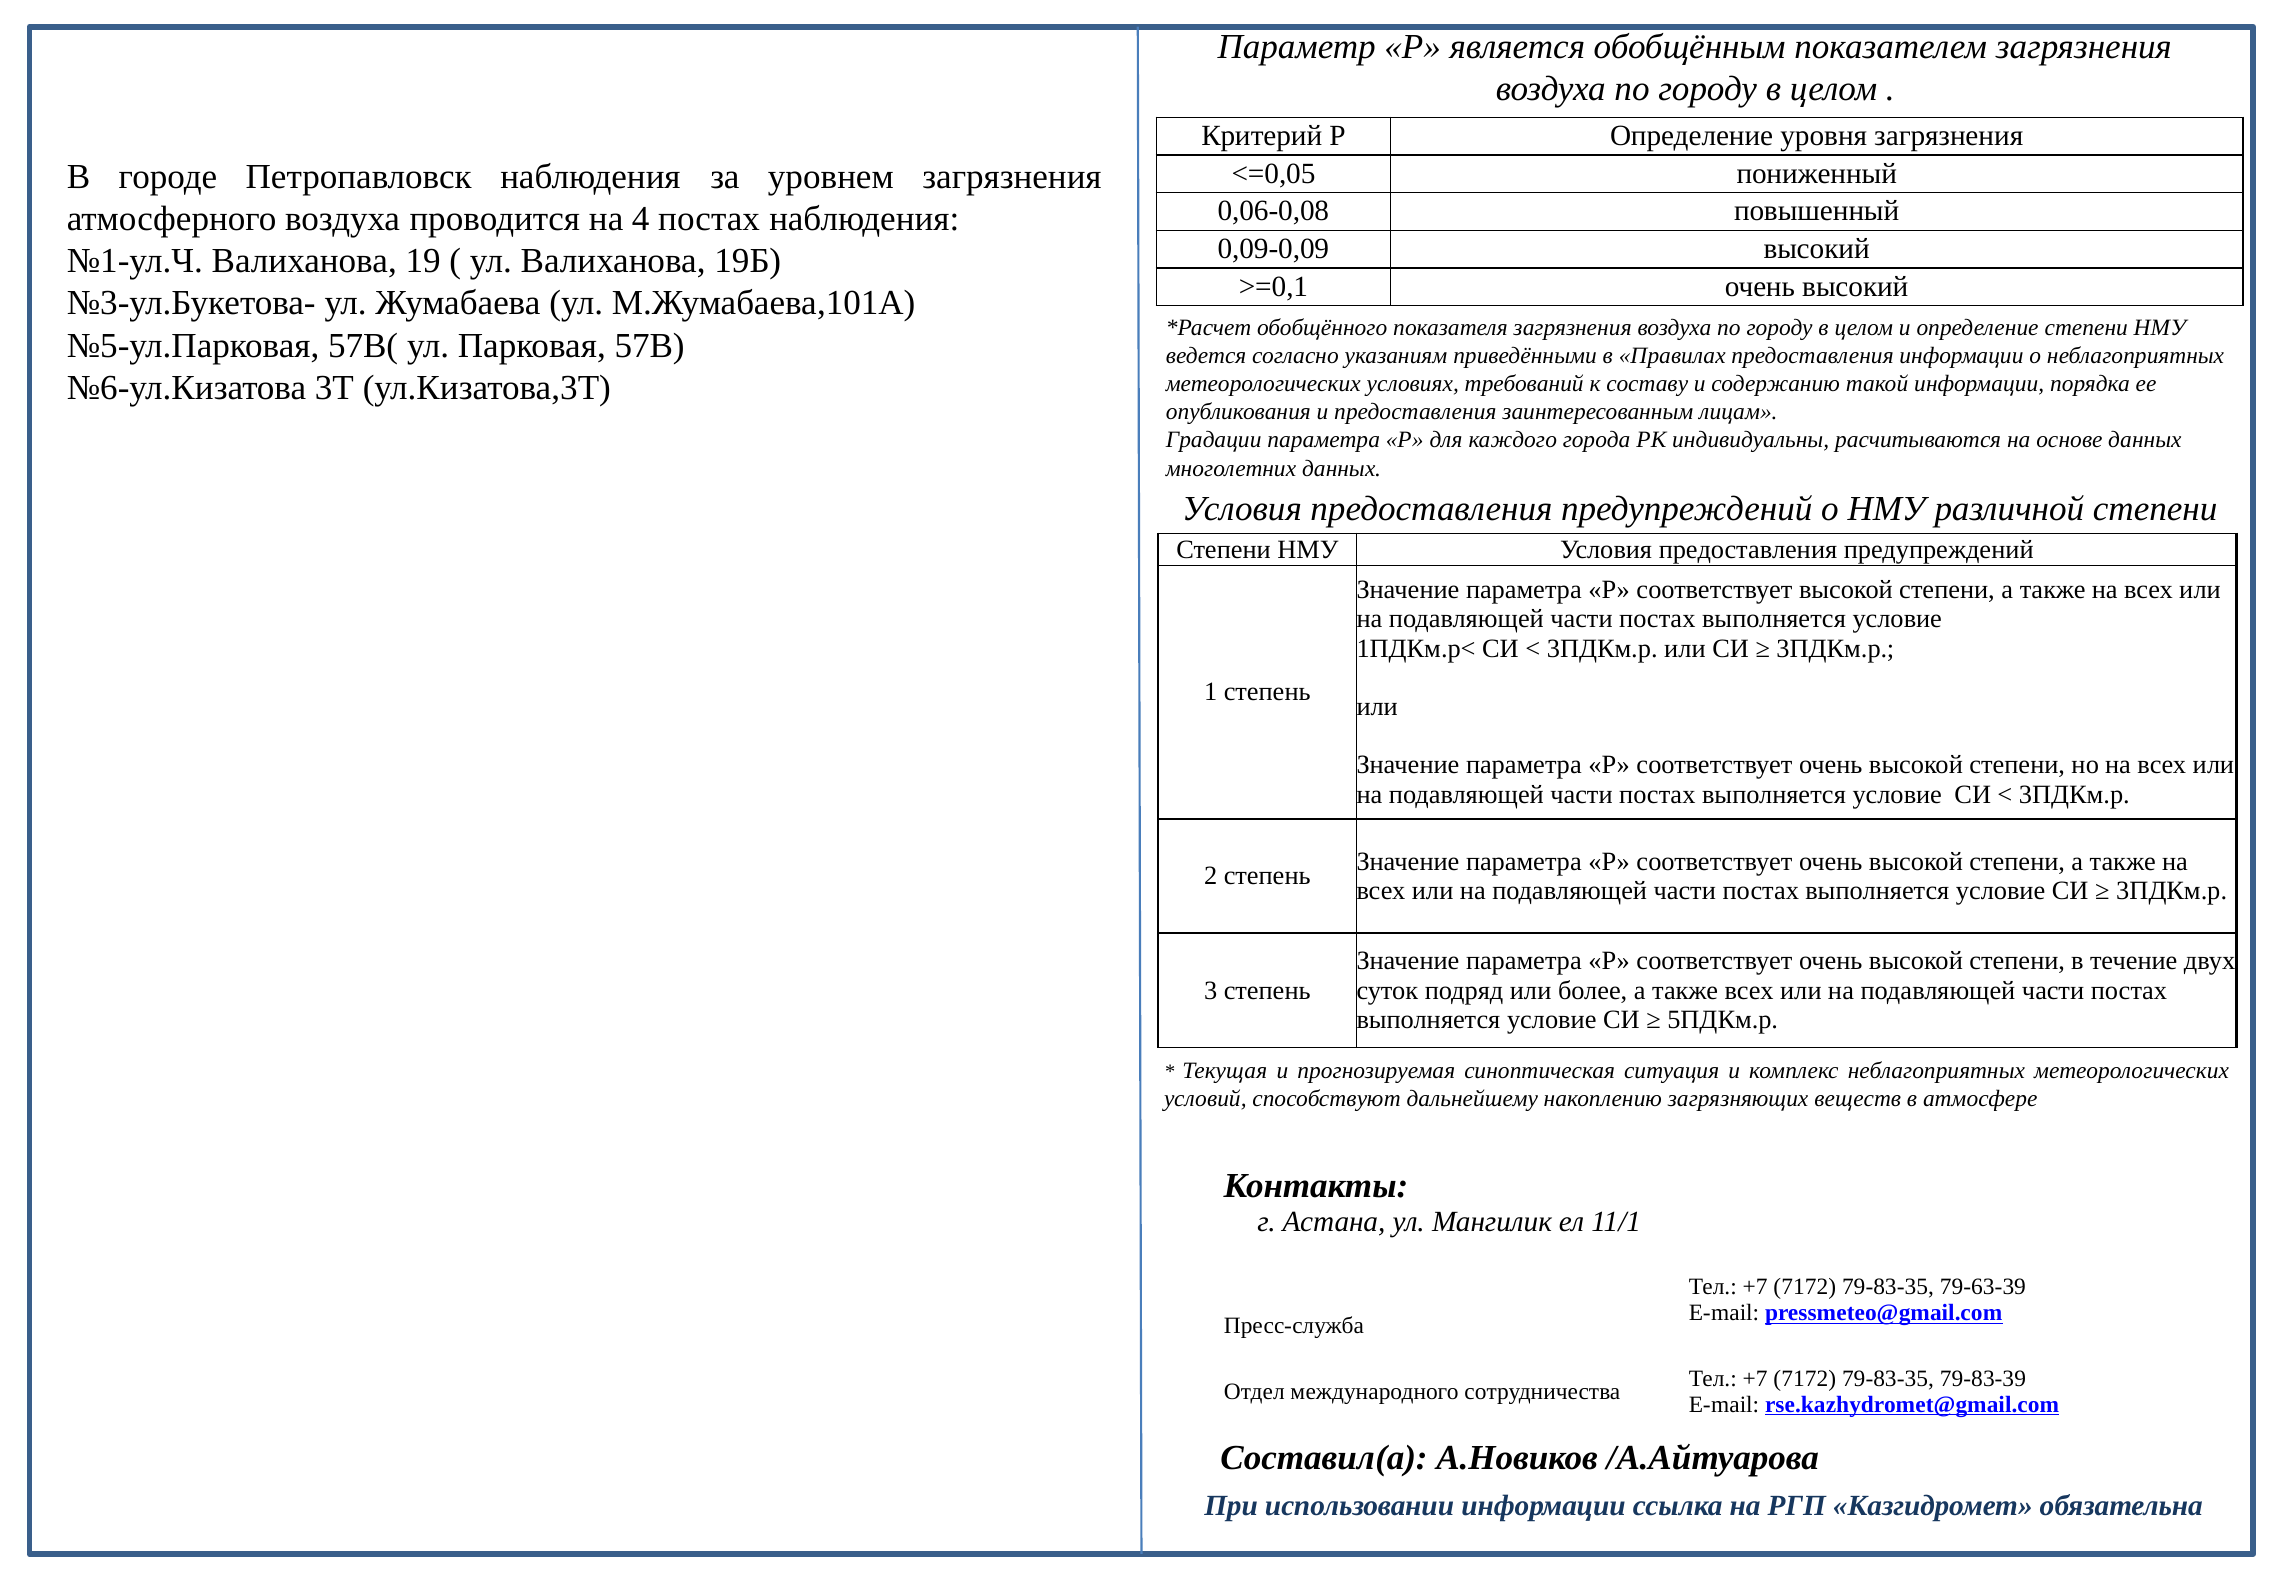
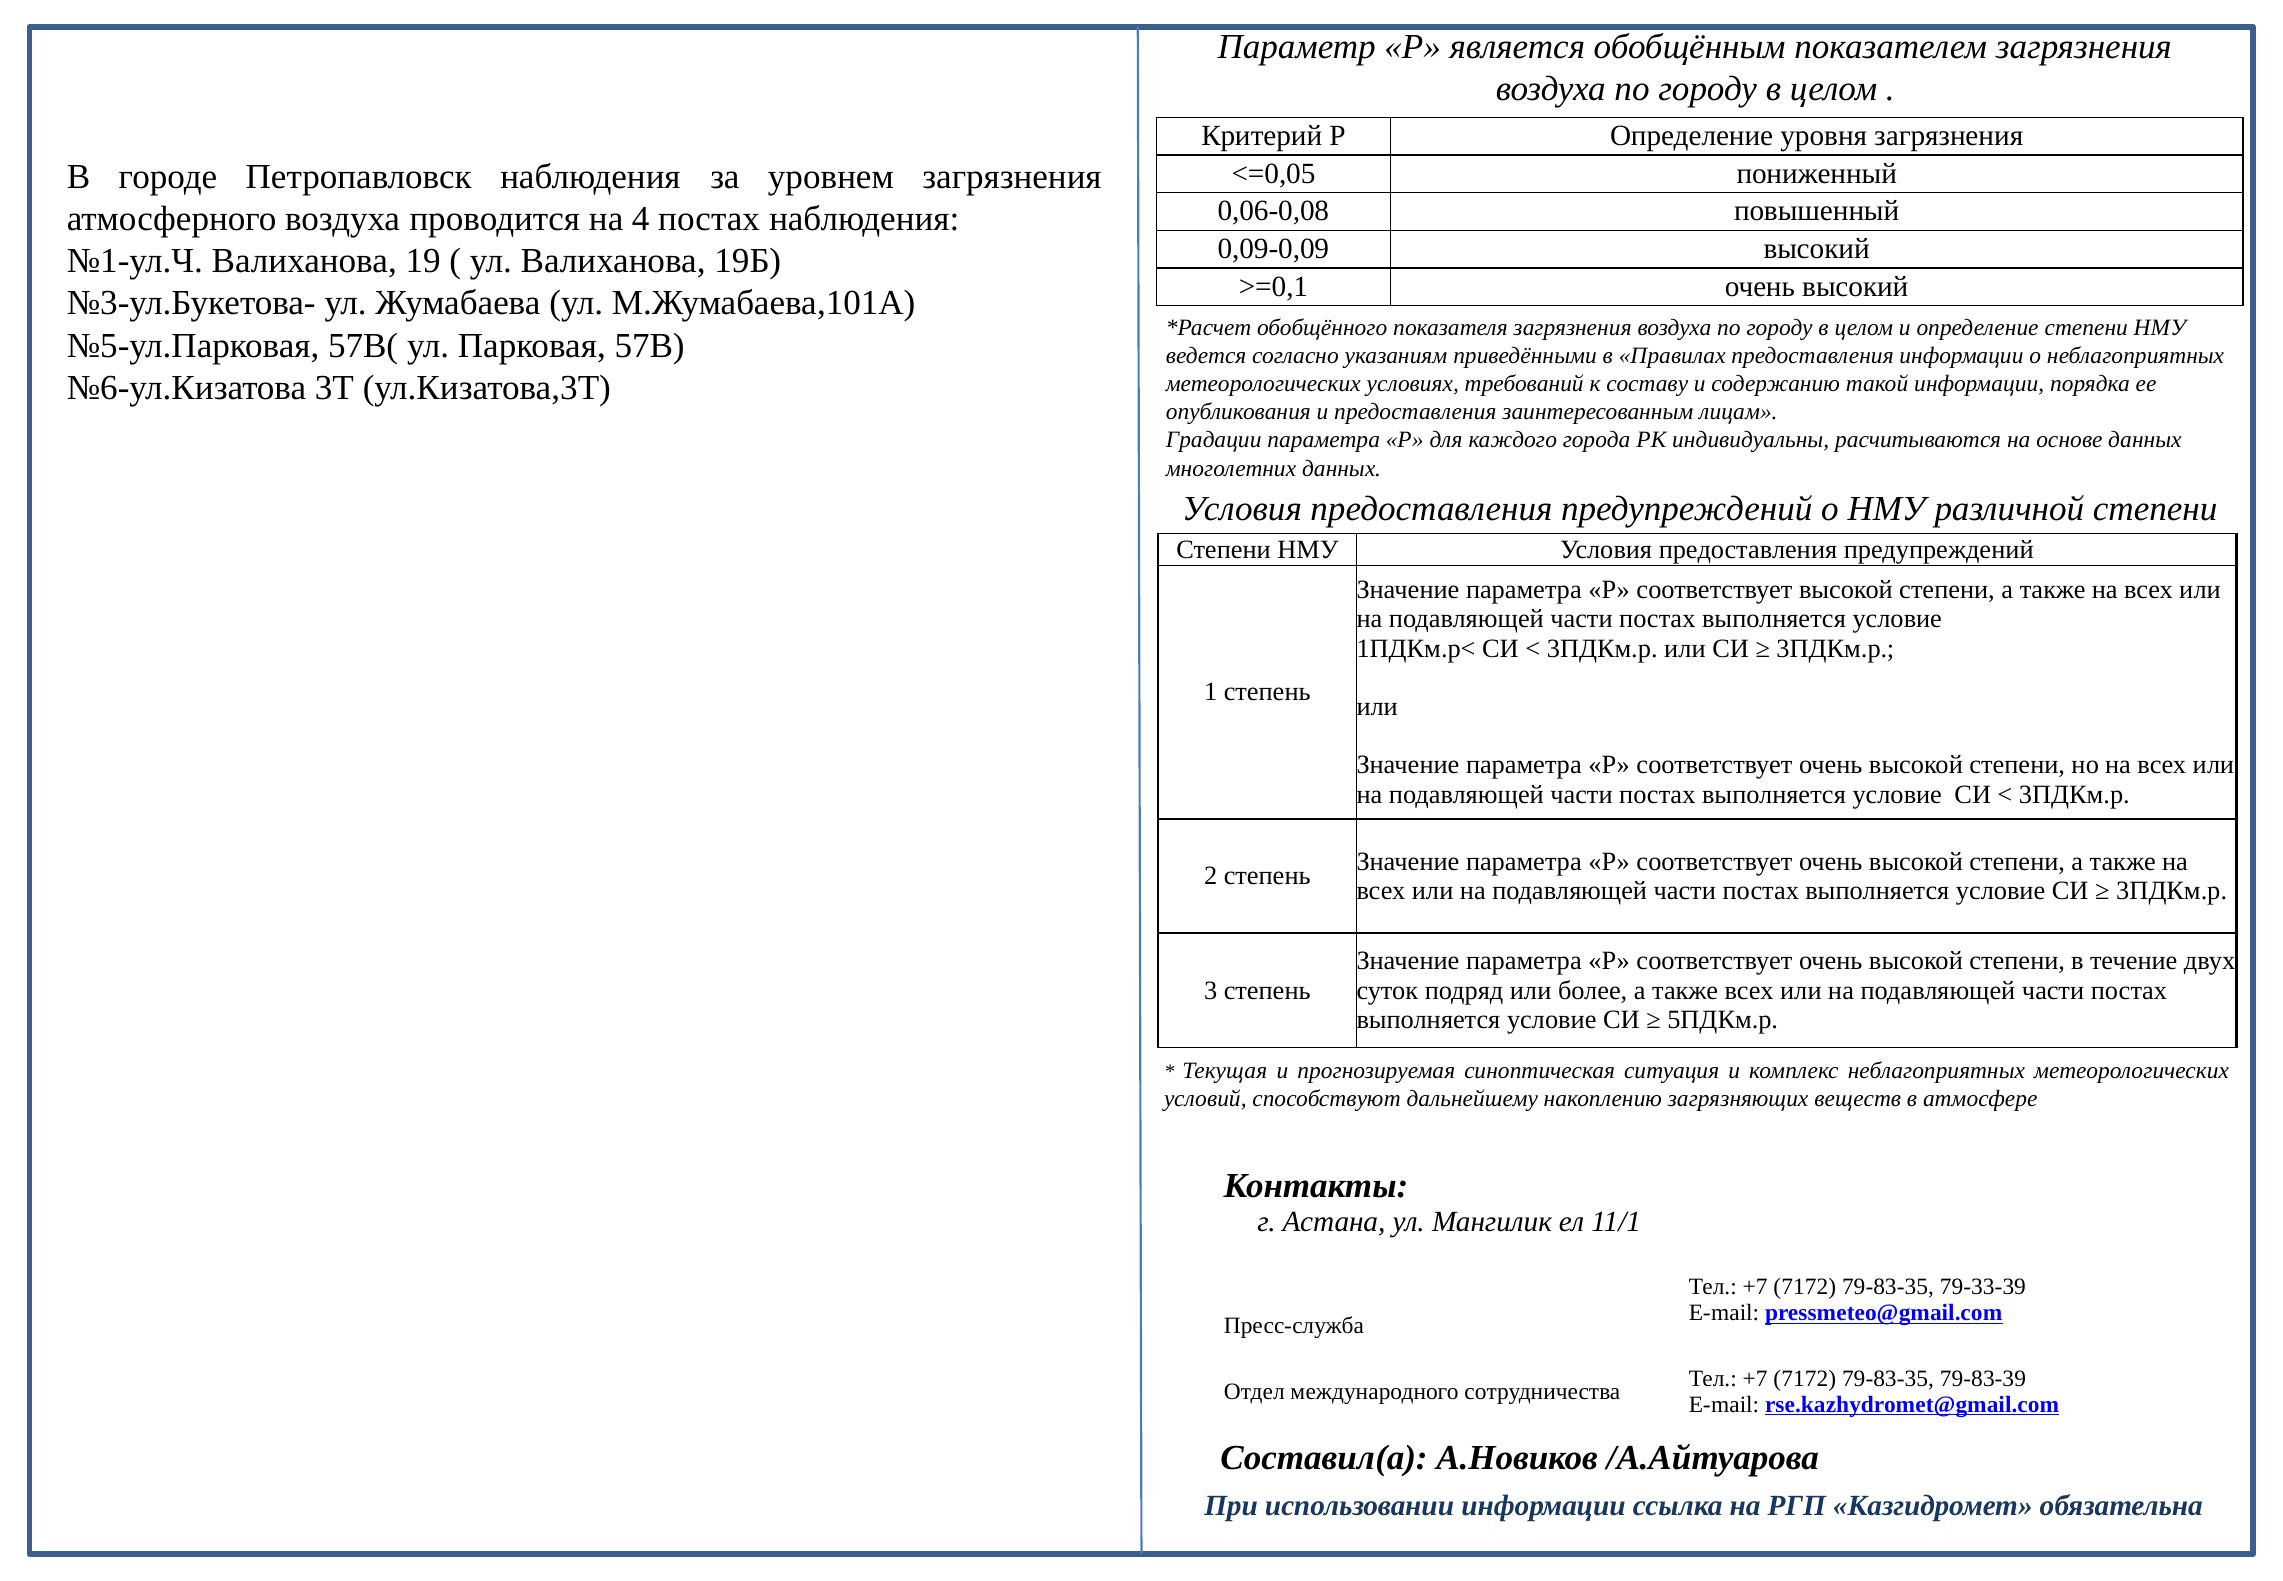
79-63-39: 79-63-39 -> 79-33-39
